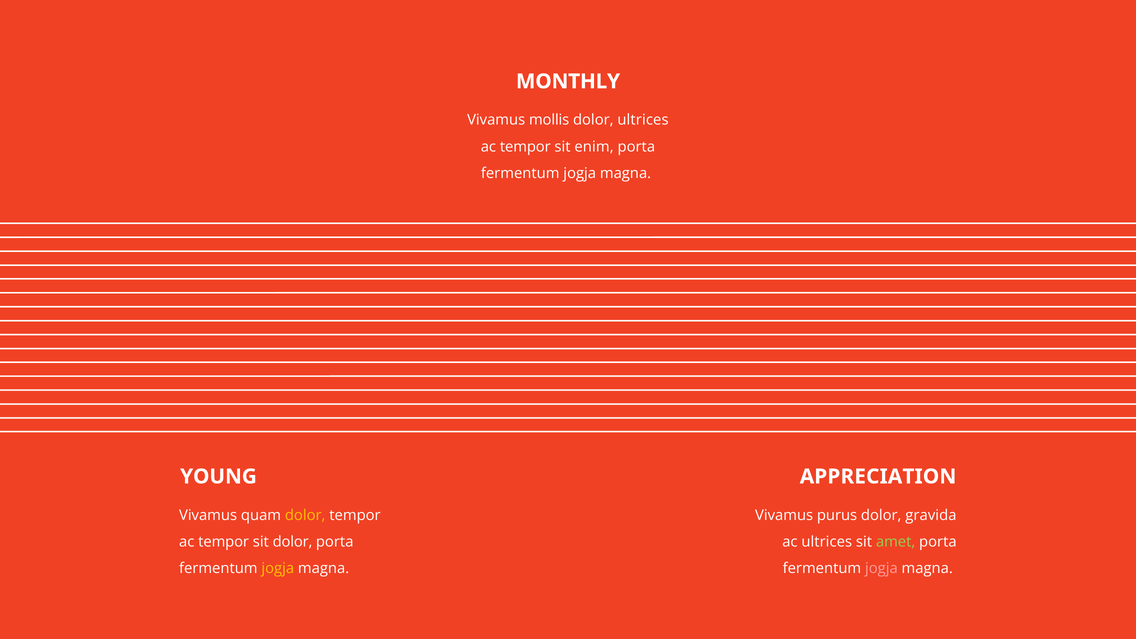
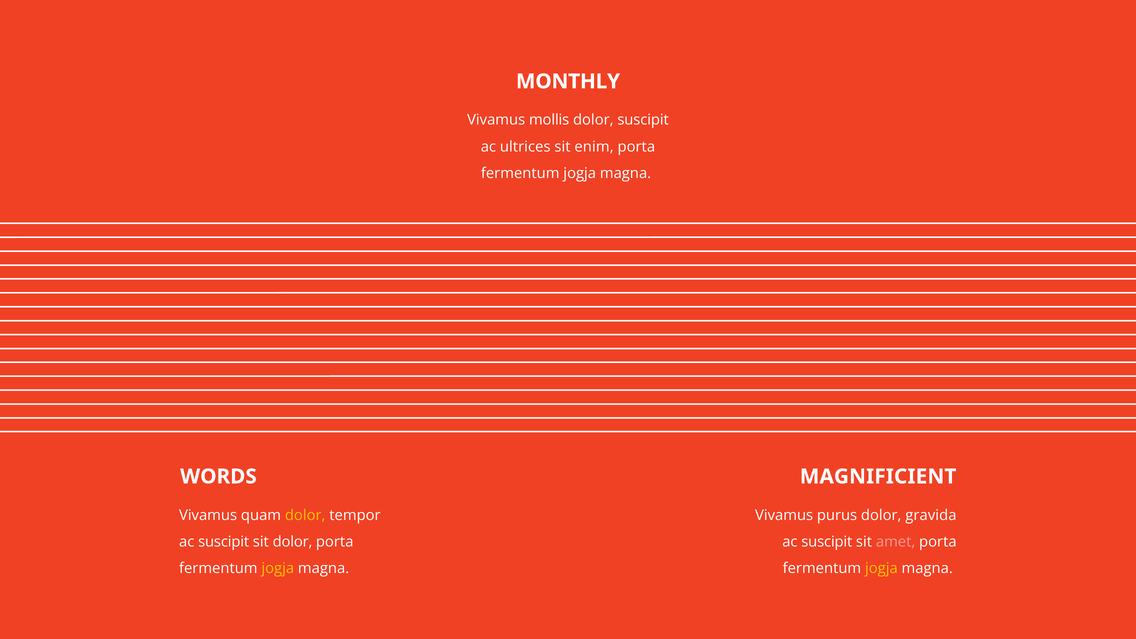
dolor ultrices: ultrices -> suscipit
tempor at (525, 147): tempor -> ultrices
YOUNG: YOUNG -> WORDS
APPRECIATION: APPRECIATION -> MAGNIFICIENT
tempor at (224, 542): tempor -> suscipit
ultrices at (827, 542): ultrices -> suscipit
amet colour: light green -> pink
jogja at (881, 568) colour: pink -> yellow
